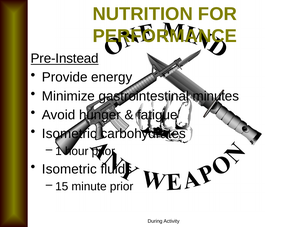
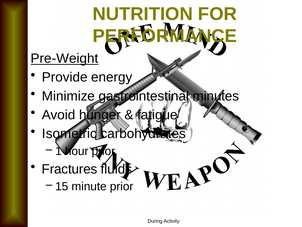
Pre-Instead: Pre-Instead -> Pre-Weight
Isometric at (69, 169): Isometric -> Fractures
